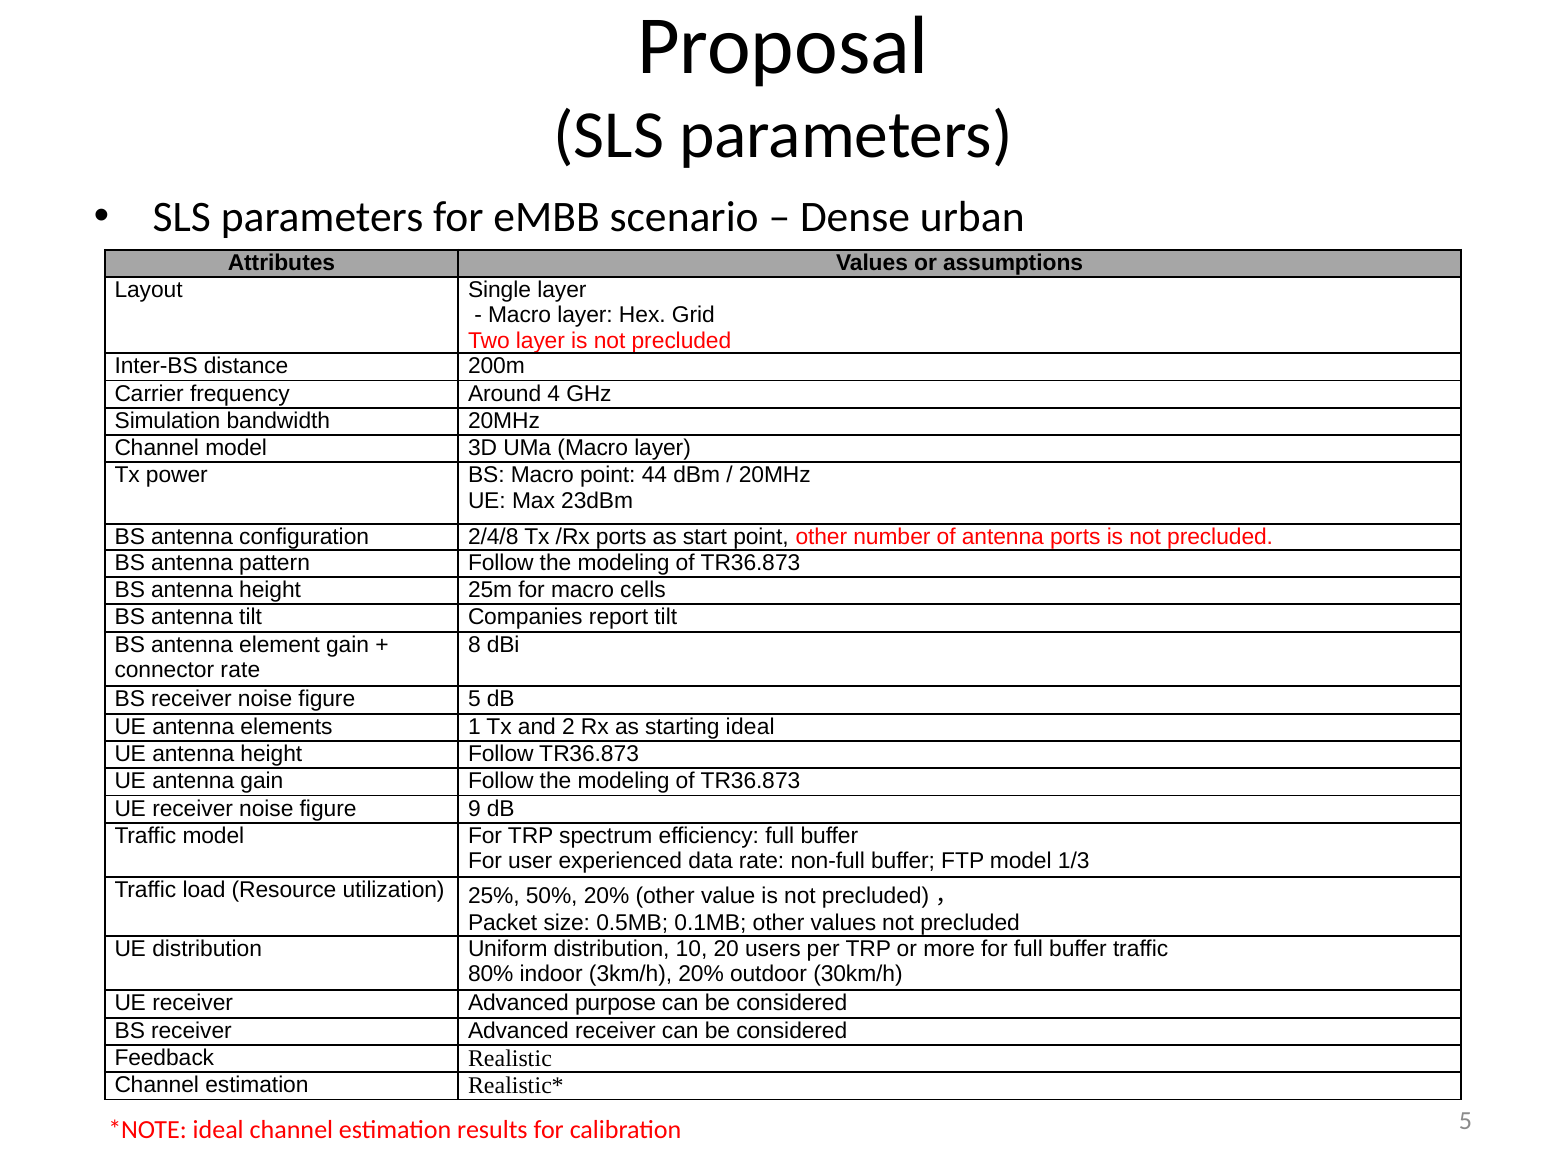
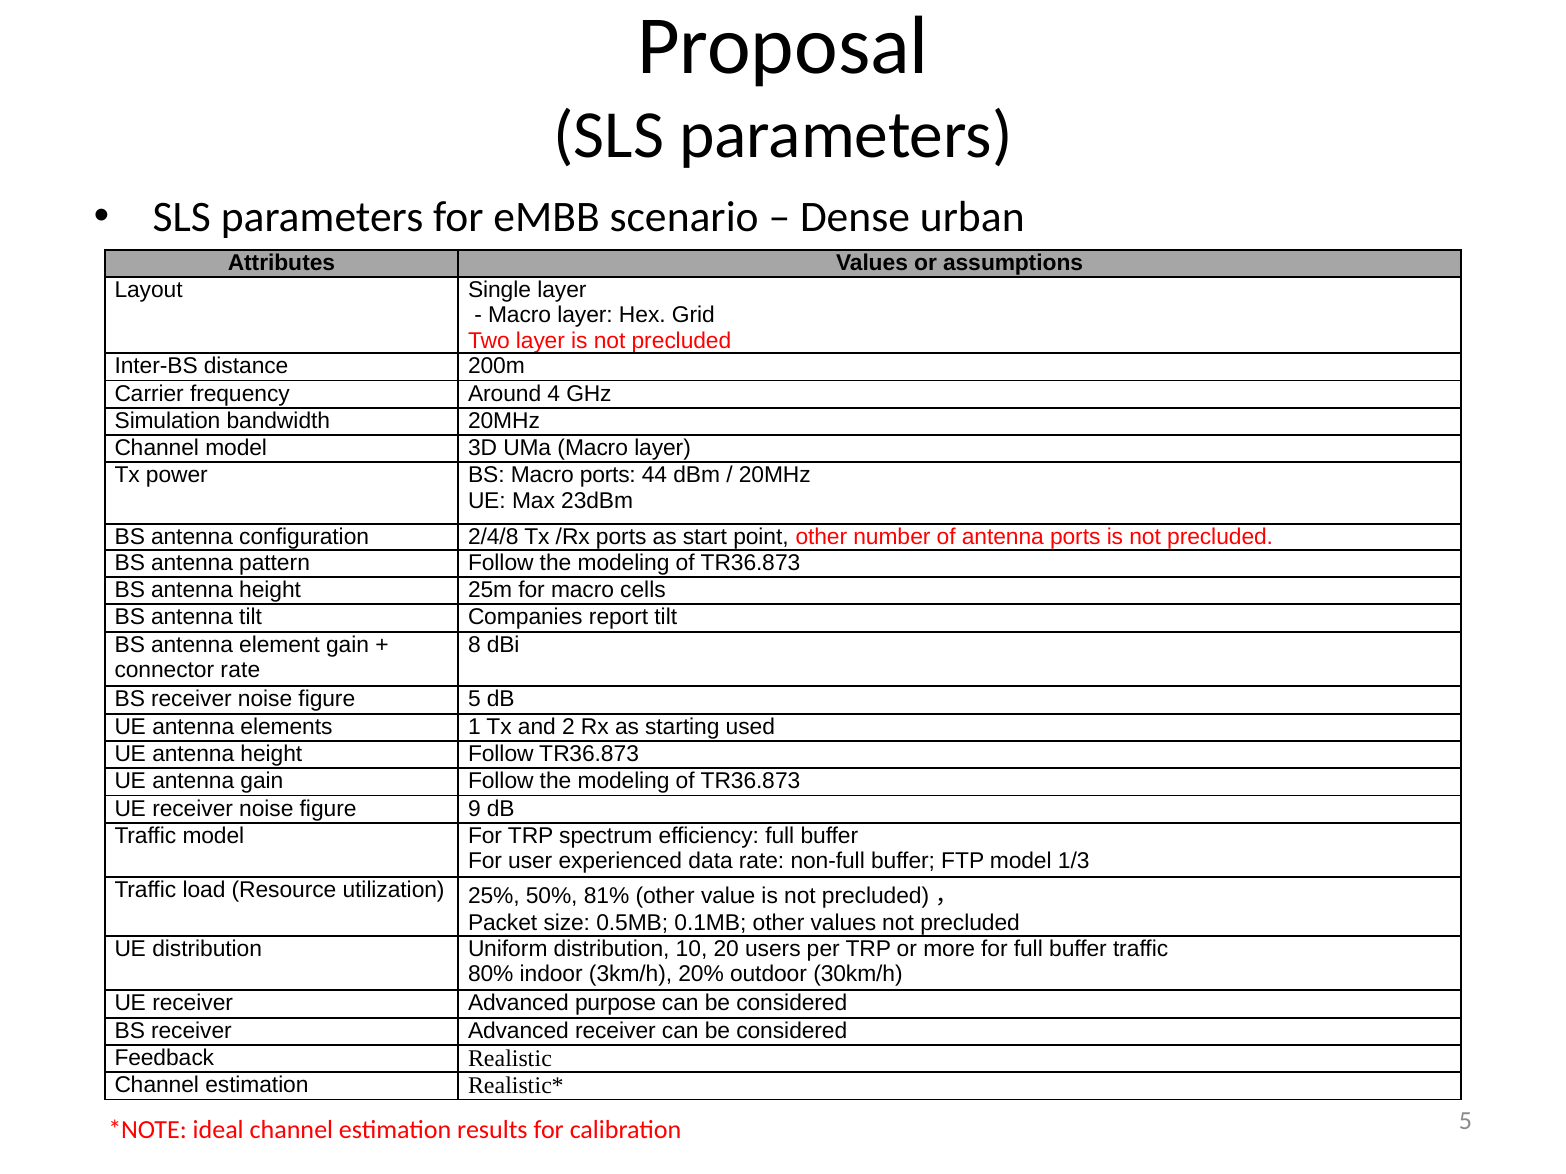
Macro point: point -> ports
starting ideal: ideal -> used
50% 20%: 20% -> 81%
